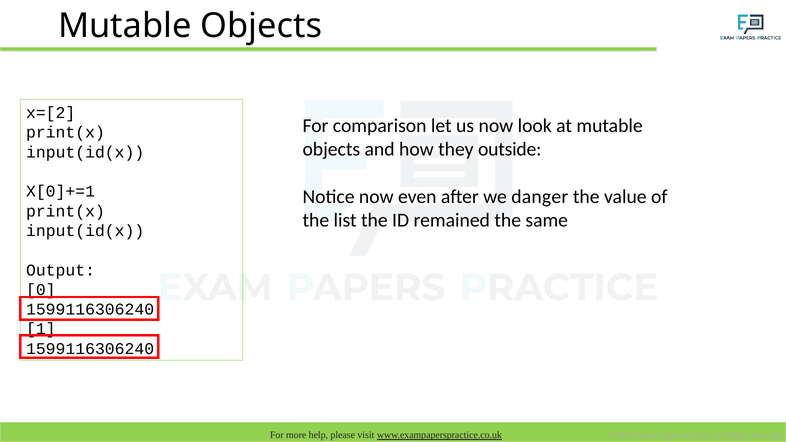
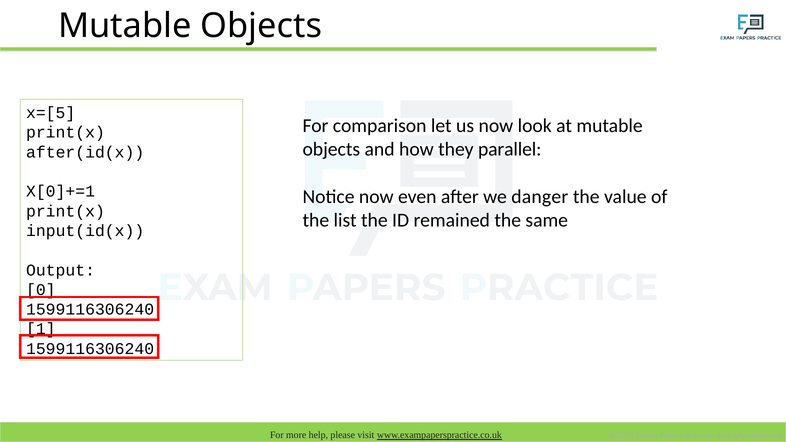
x=[2: x=[2 -> x=[5
outside: outside -> parallel
input(id(x at (85, 152): input(id(x -> after(id(x
